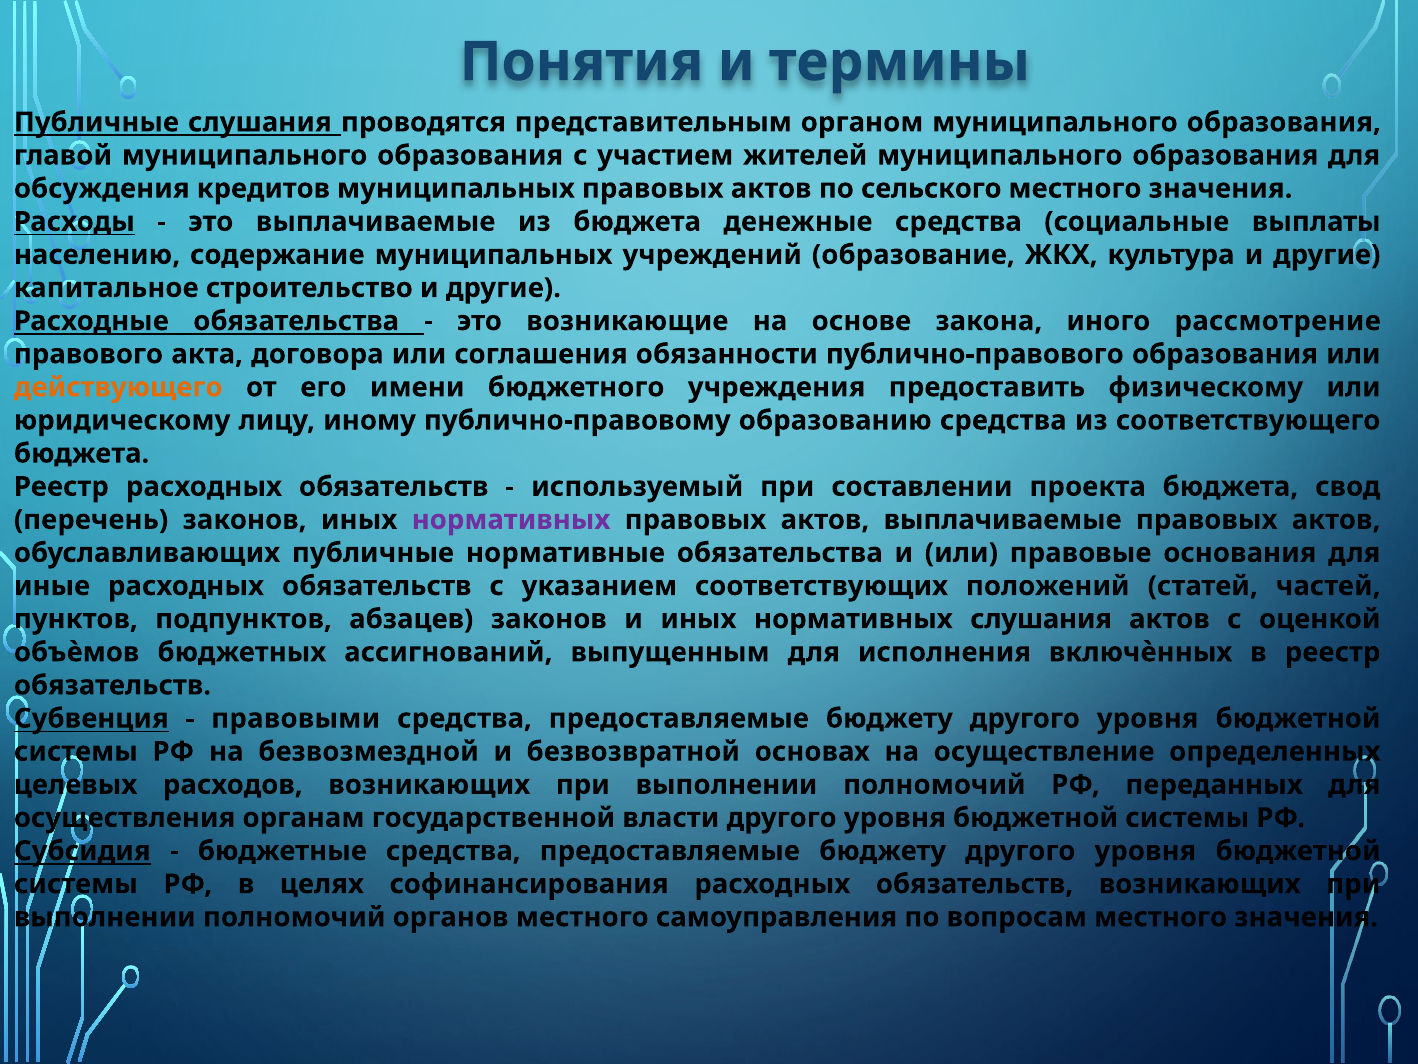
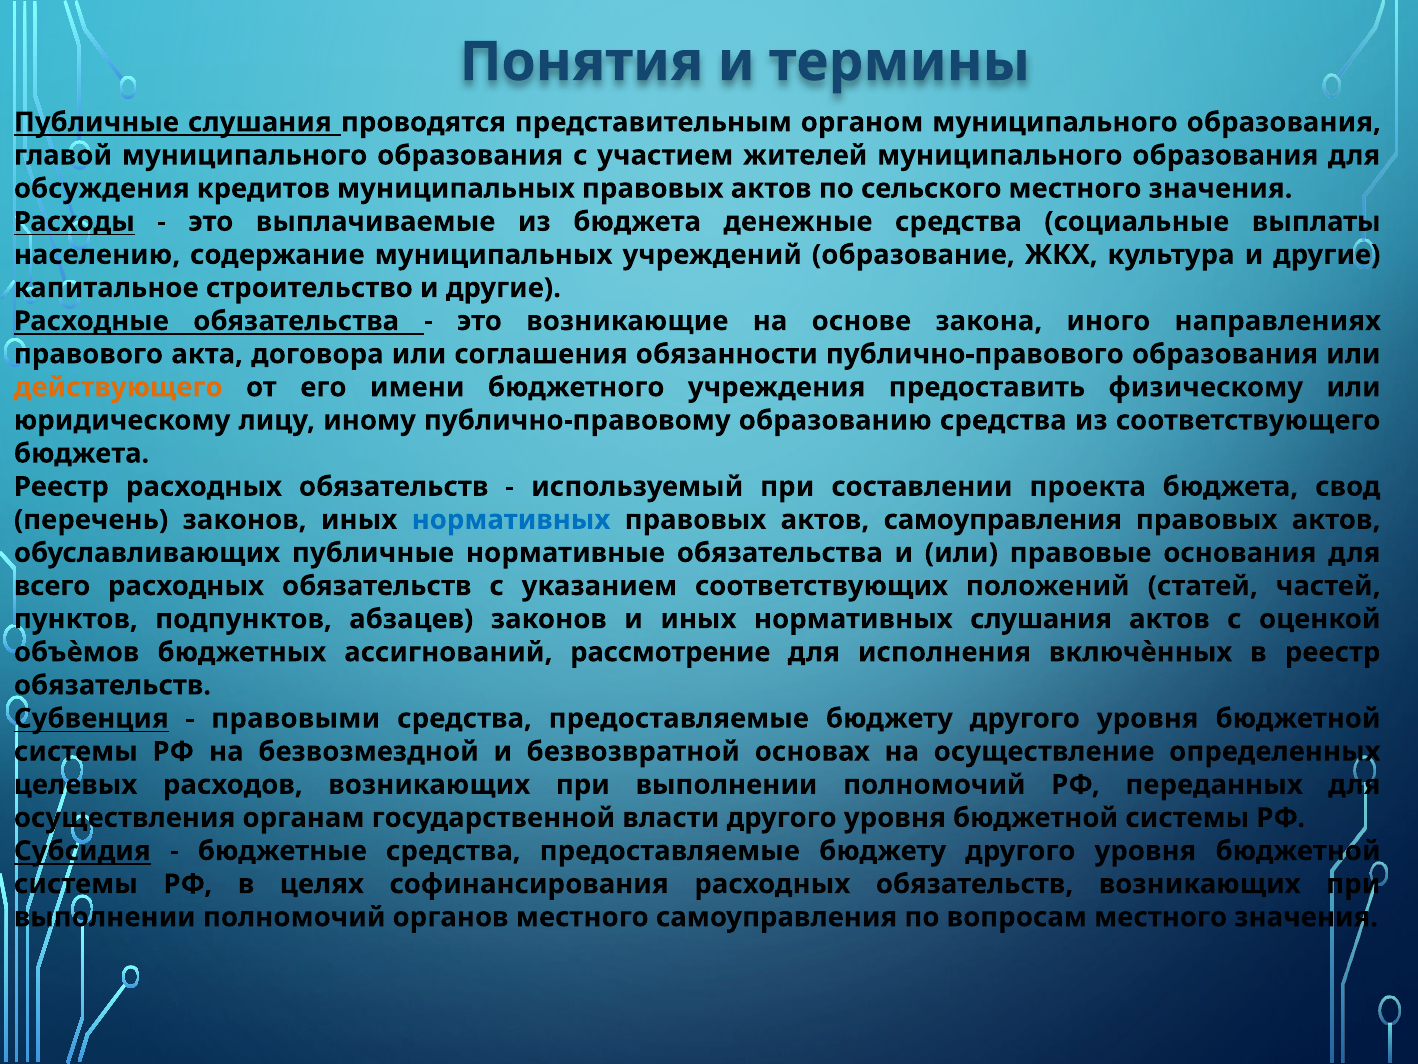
рассмотрение: рассмотрение -> направлениях
нормативных at (511, 520) colour: purple -> blue
актов выплачиваемые: выплачиваемые -> самоуправления
иные: иные -> всего
выпущенным: выпущенным -> рассмотрение
